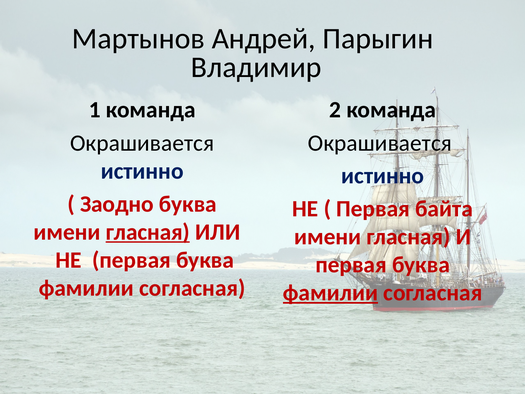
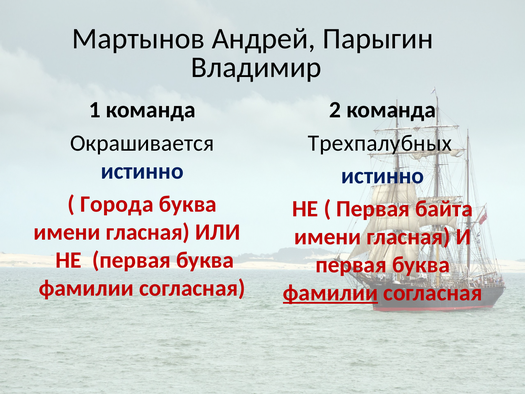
Окрашивается at (380, 143): Окрашивается -> Трехпалубных
Заодно: Заодно -> Города
гласная at (148, 232) underline: present -> none
